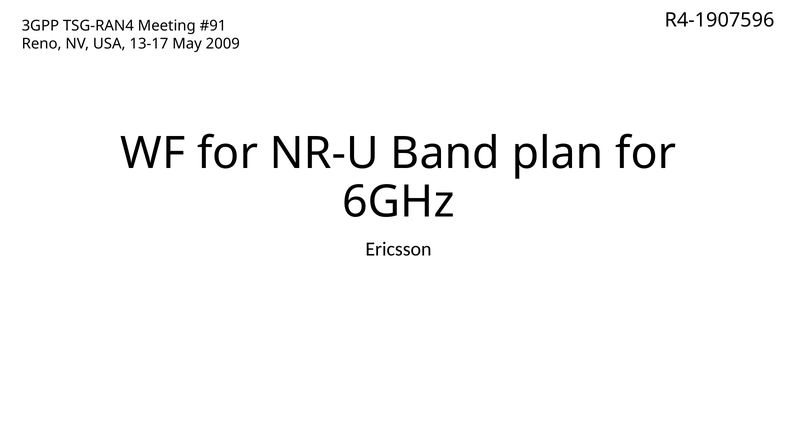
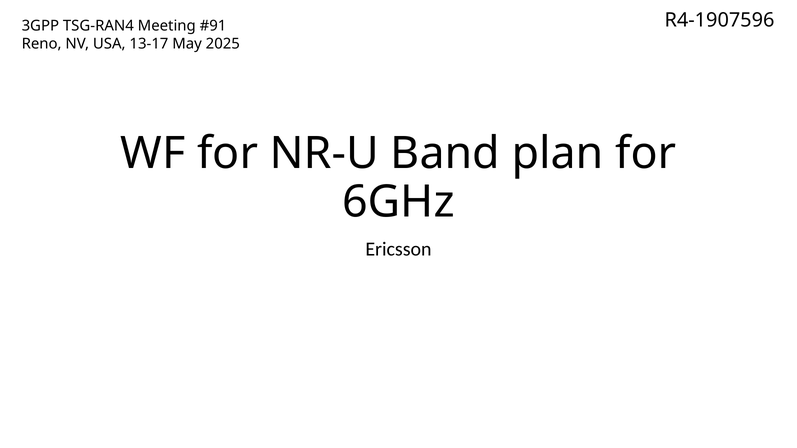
2009: 2009 -> 2025
